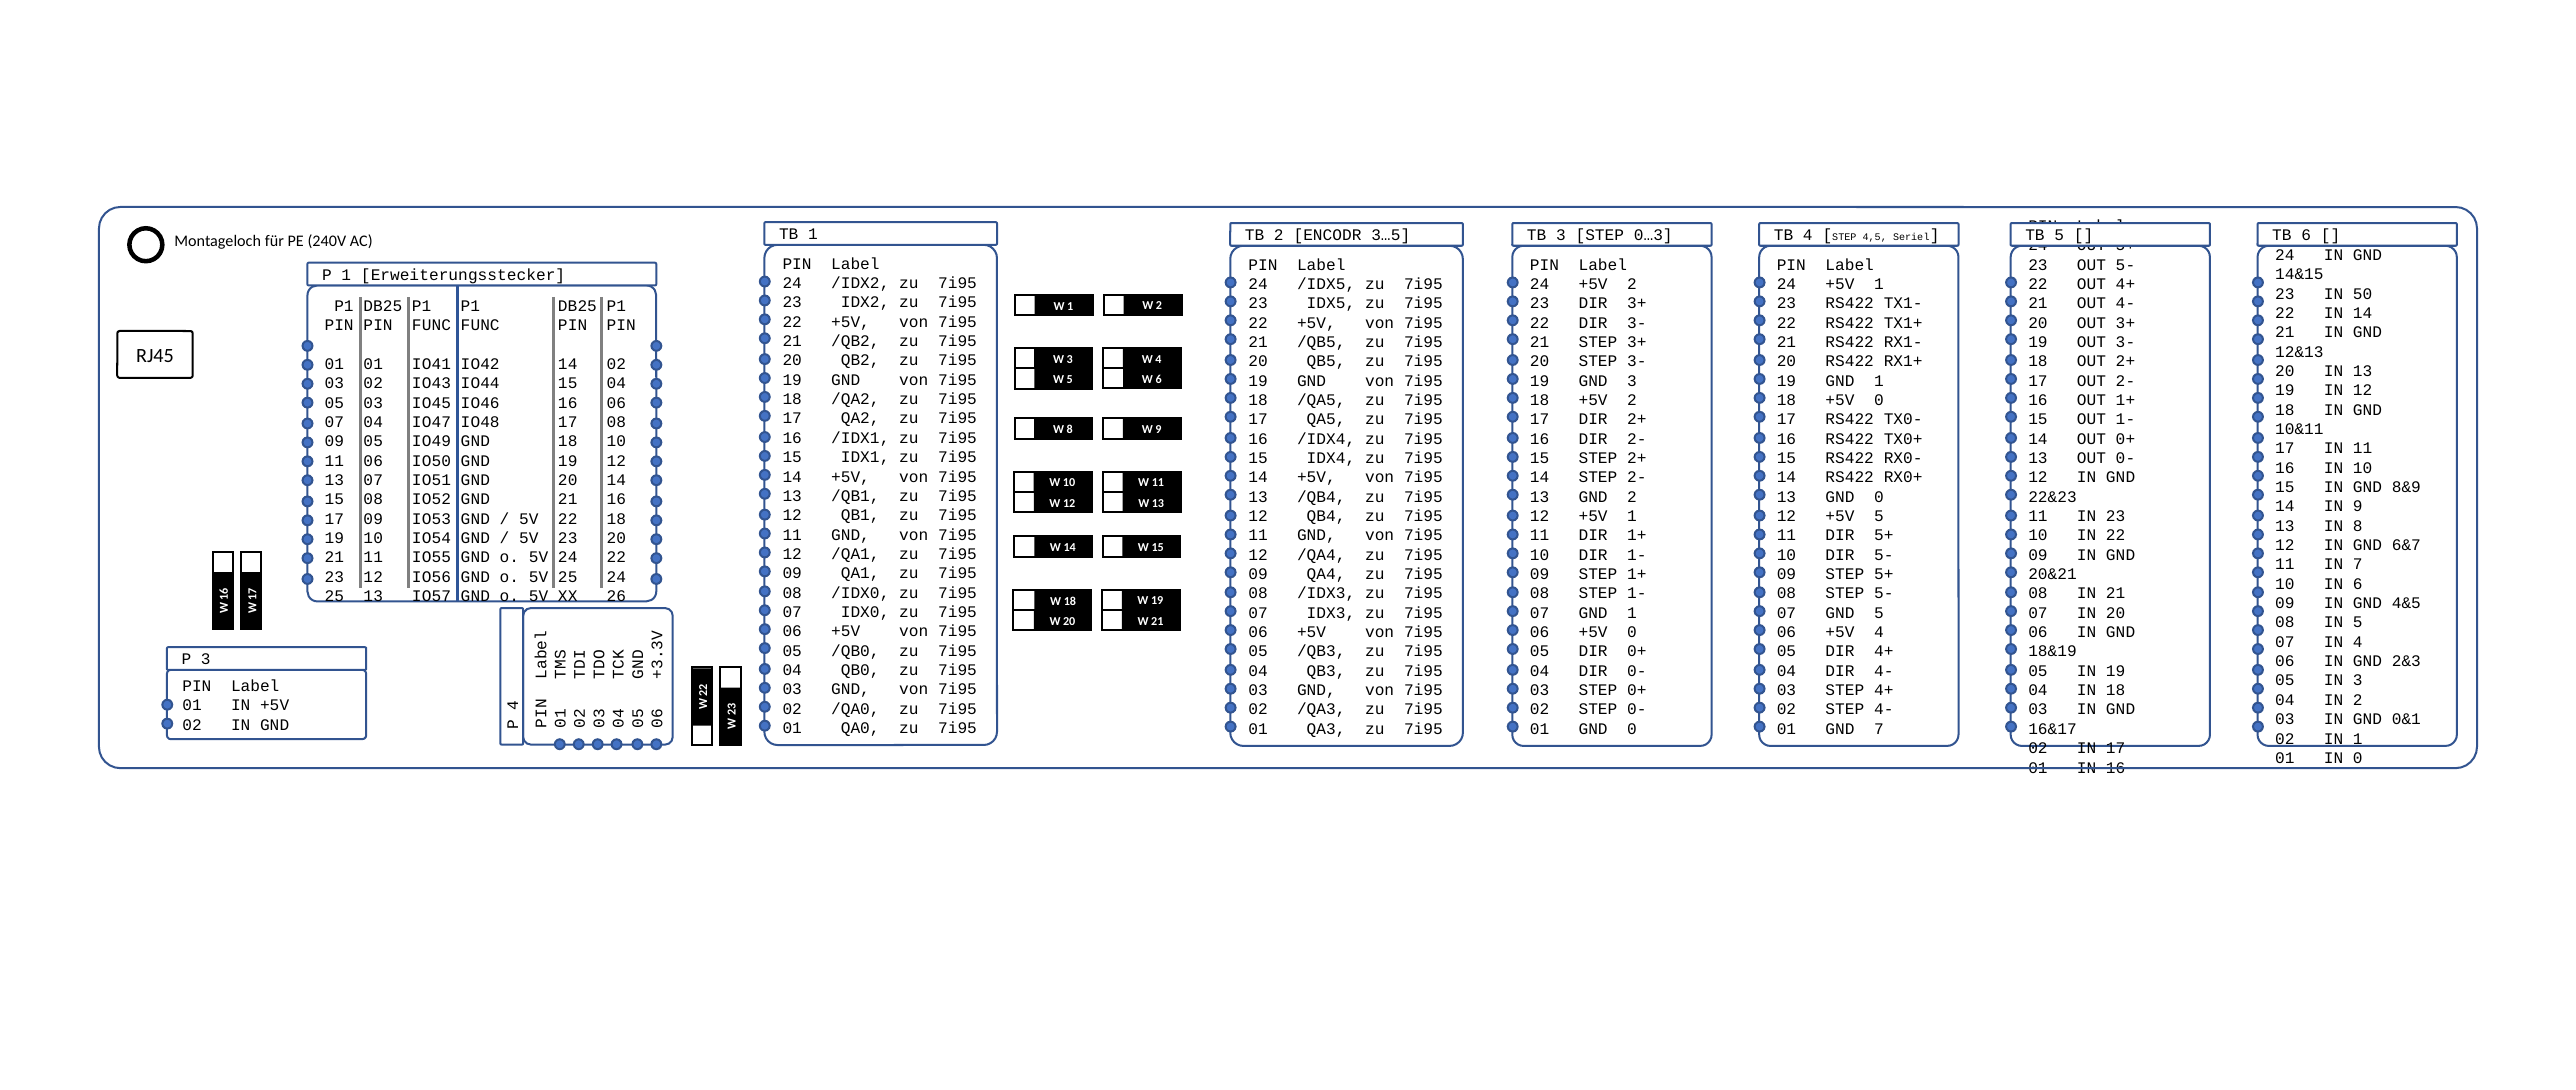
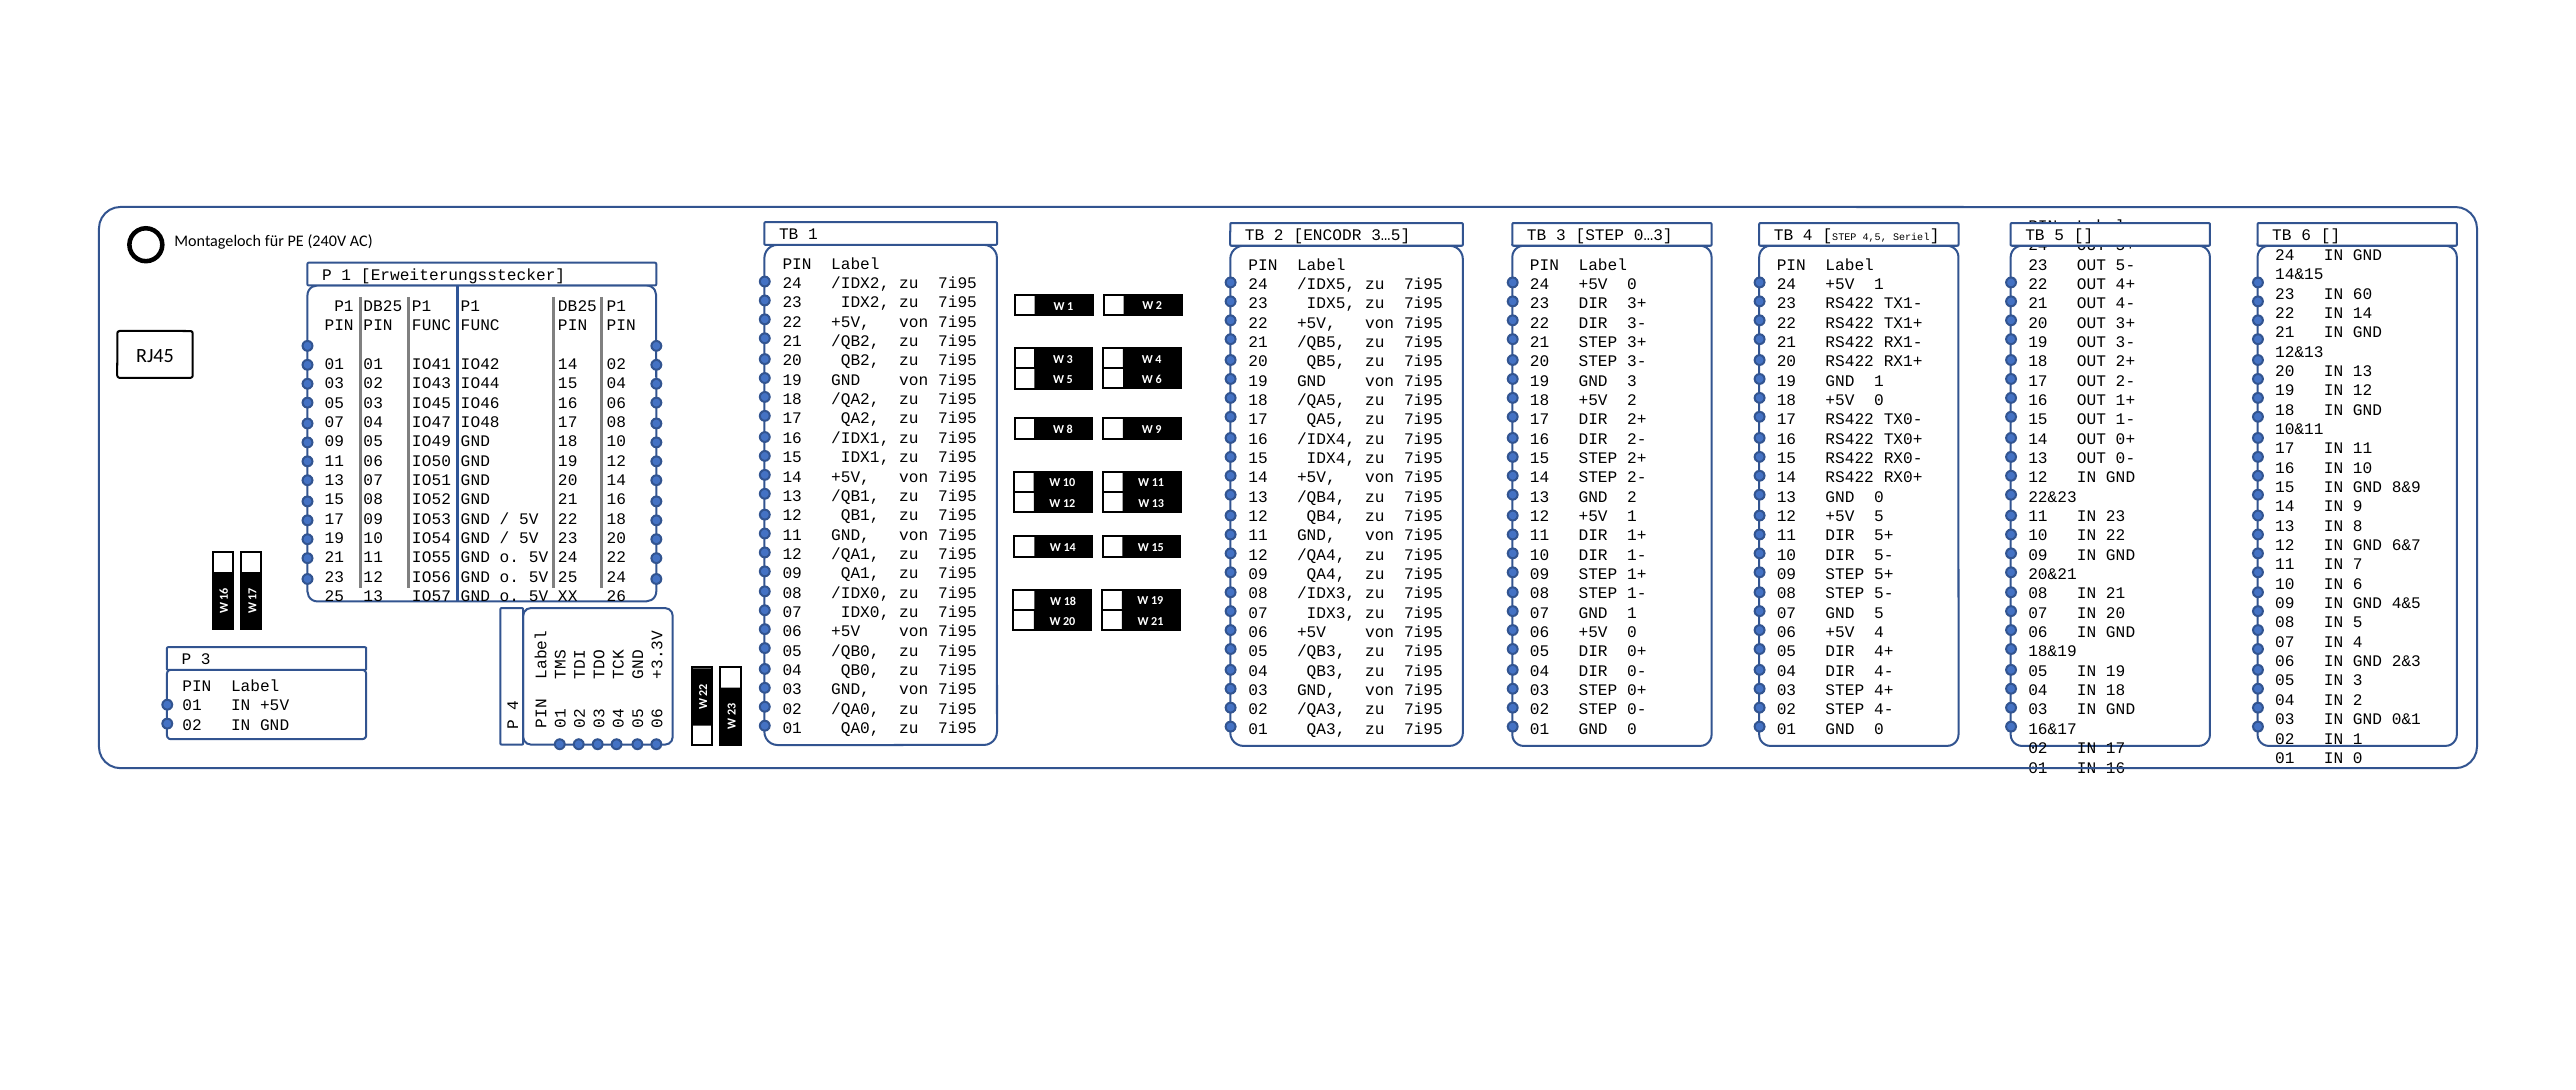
24 +5V 2: 2 -> 0
50: 50 -> 60
7 at (1879, 729): 7 -> 0
